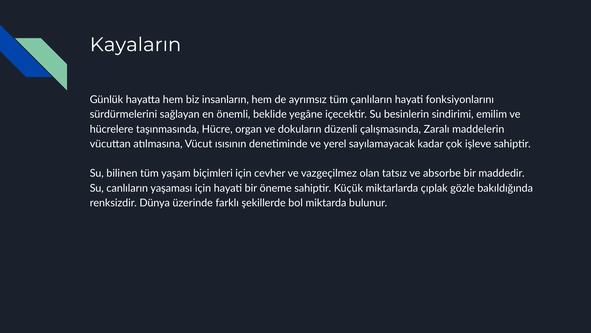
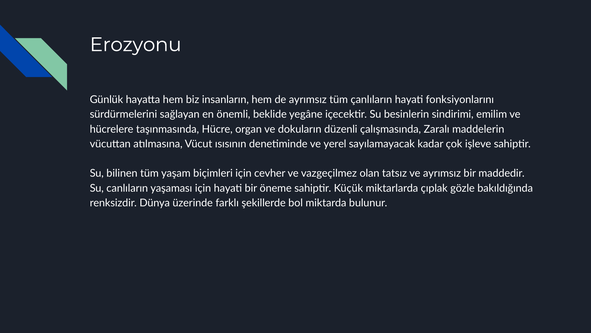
Kayaların: Kayaların -> Erozyonu
ve absorbe: absorbe -> ayrımsız
